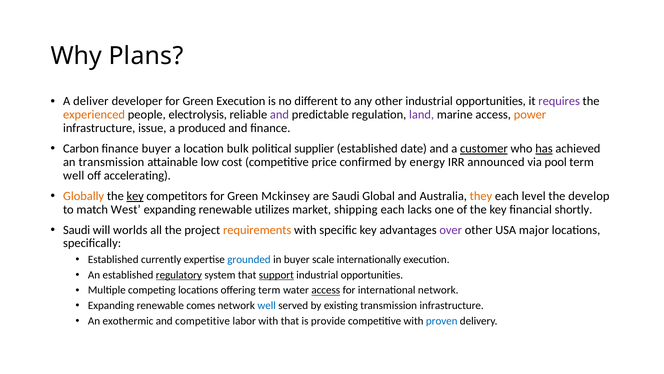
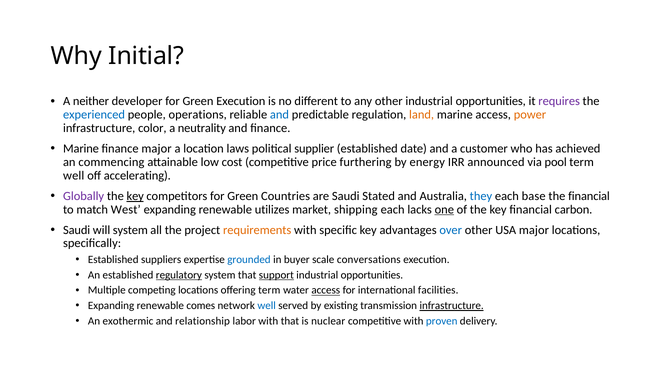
Plans: Plans -> Initial
deliver: deliver -> neither
experienced colour: orange -> blue
electrolysis: electrolysis -> operations
and at (279, 115) colour: purple -> blue
land colour: purple -> orange
issue: issue -> color
produced: produced -> neutrality
Carbon at (81, 148): Carbon -> Marine
finance buyer: buyer -> major
bulk: bulk -> laws
customer underline: present -> none
has underline: present -> none
an transmission: transmission -> commencing
confirmed: confirmed -> furthering
Globally colour: orange -> purple
Mckinsey: Mckinsey -> Countries
Global: Global -> Stated
they colour: orange -> blue
level: level -> base
the develop: develop -> financial
one underline: none -> present
shortly: shortly -> carbon
will worlds: worlds -> system
over colour: purple -> blue
currently: currently -> suppliers
internationally: internationally -> conversations
international network: network -> facilities
infrastructure at (452, 305) underline: none -> present
and competitive: competitive -> relationship
provide: provide -> nuclear
